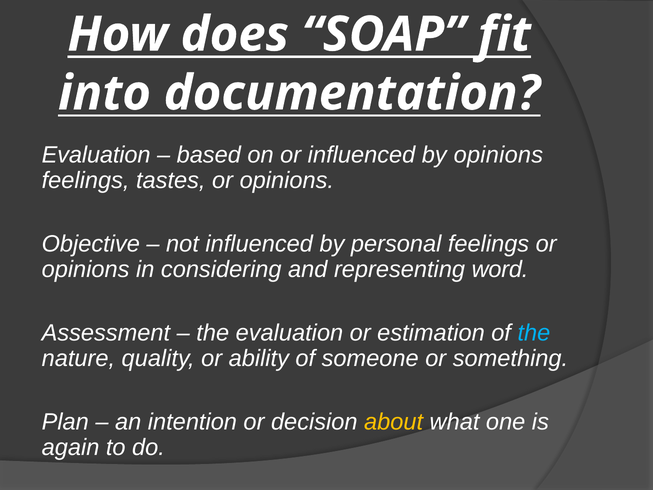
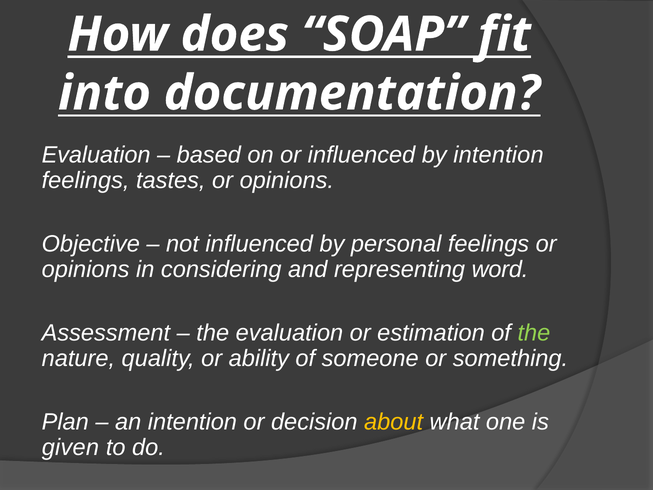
by opinions: opinions -> intention
the at (534, 333) colour: light blue -> light green
again: again -> given
